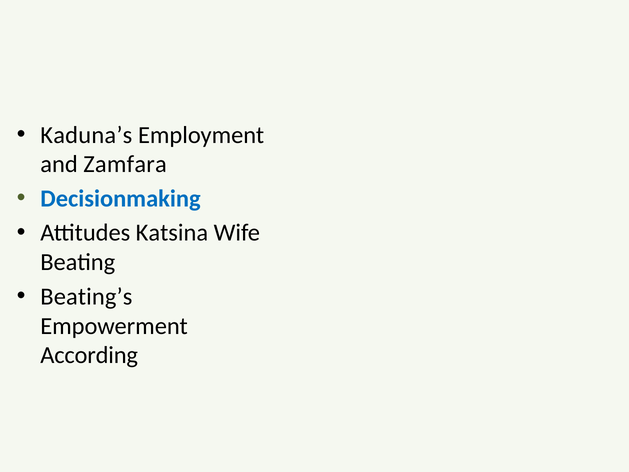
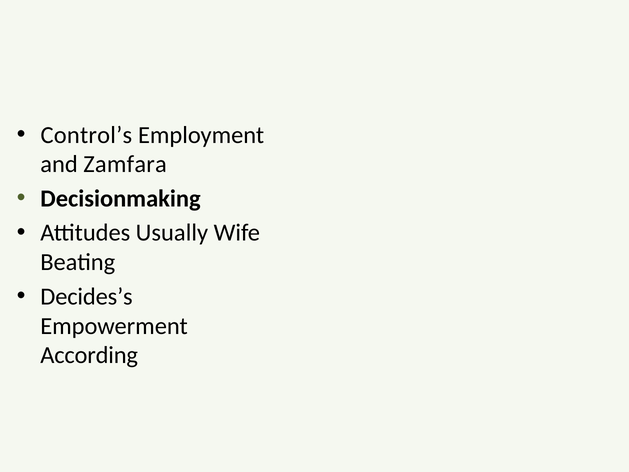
Kaduna’s: Kaduna’s -> Control’s
Decisionmaking colour: blue -> black
Katsina: Katsina -> Usually
Beating’s: Beating’s -> Decides’s
